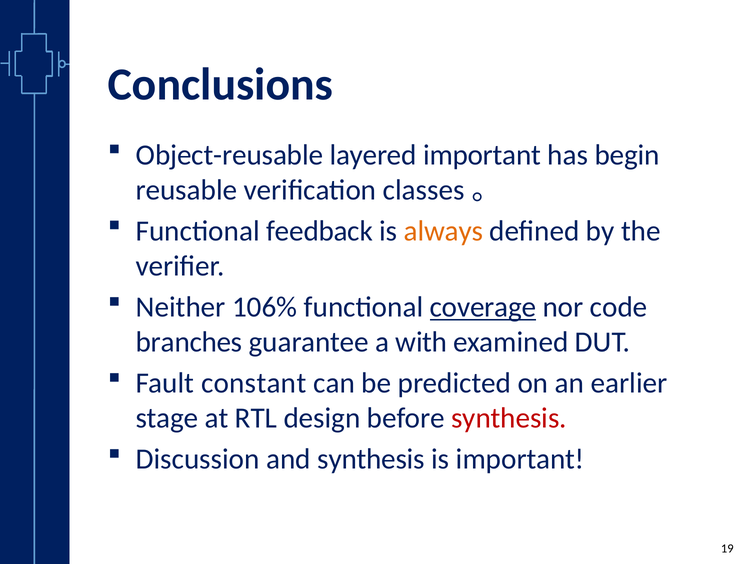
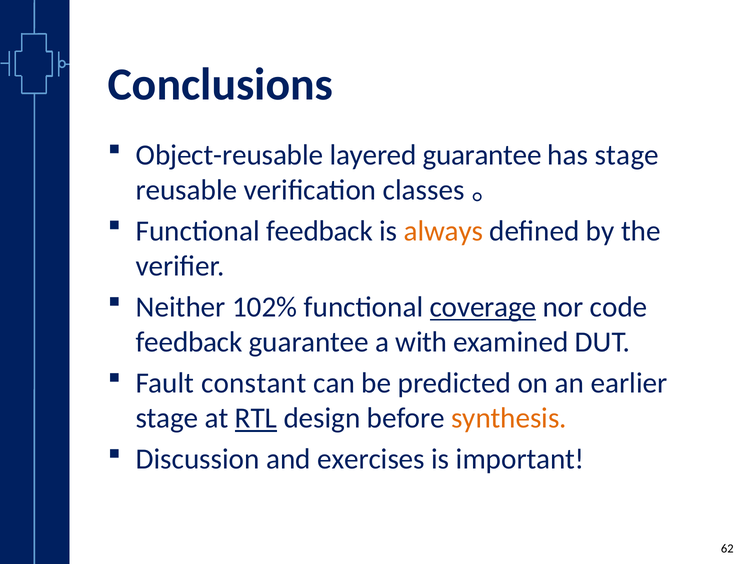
layered important: important -> guarantee
has begin: begin -> stage
106%: 106% -> 102%
branches at (189, 342): branches -> feedback
RTL underline: none -> present
synthesis at (509, 418) colour: red -> orange
and synthesis: synthesis -> exercises
19: 19 -> 62
